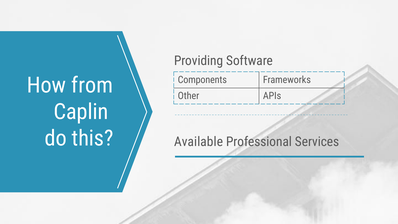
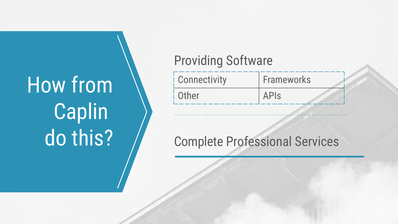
Components: Components -> Connectivity
Available: Available -> Complete
